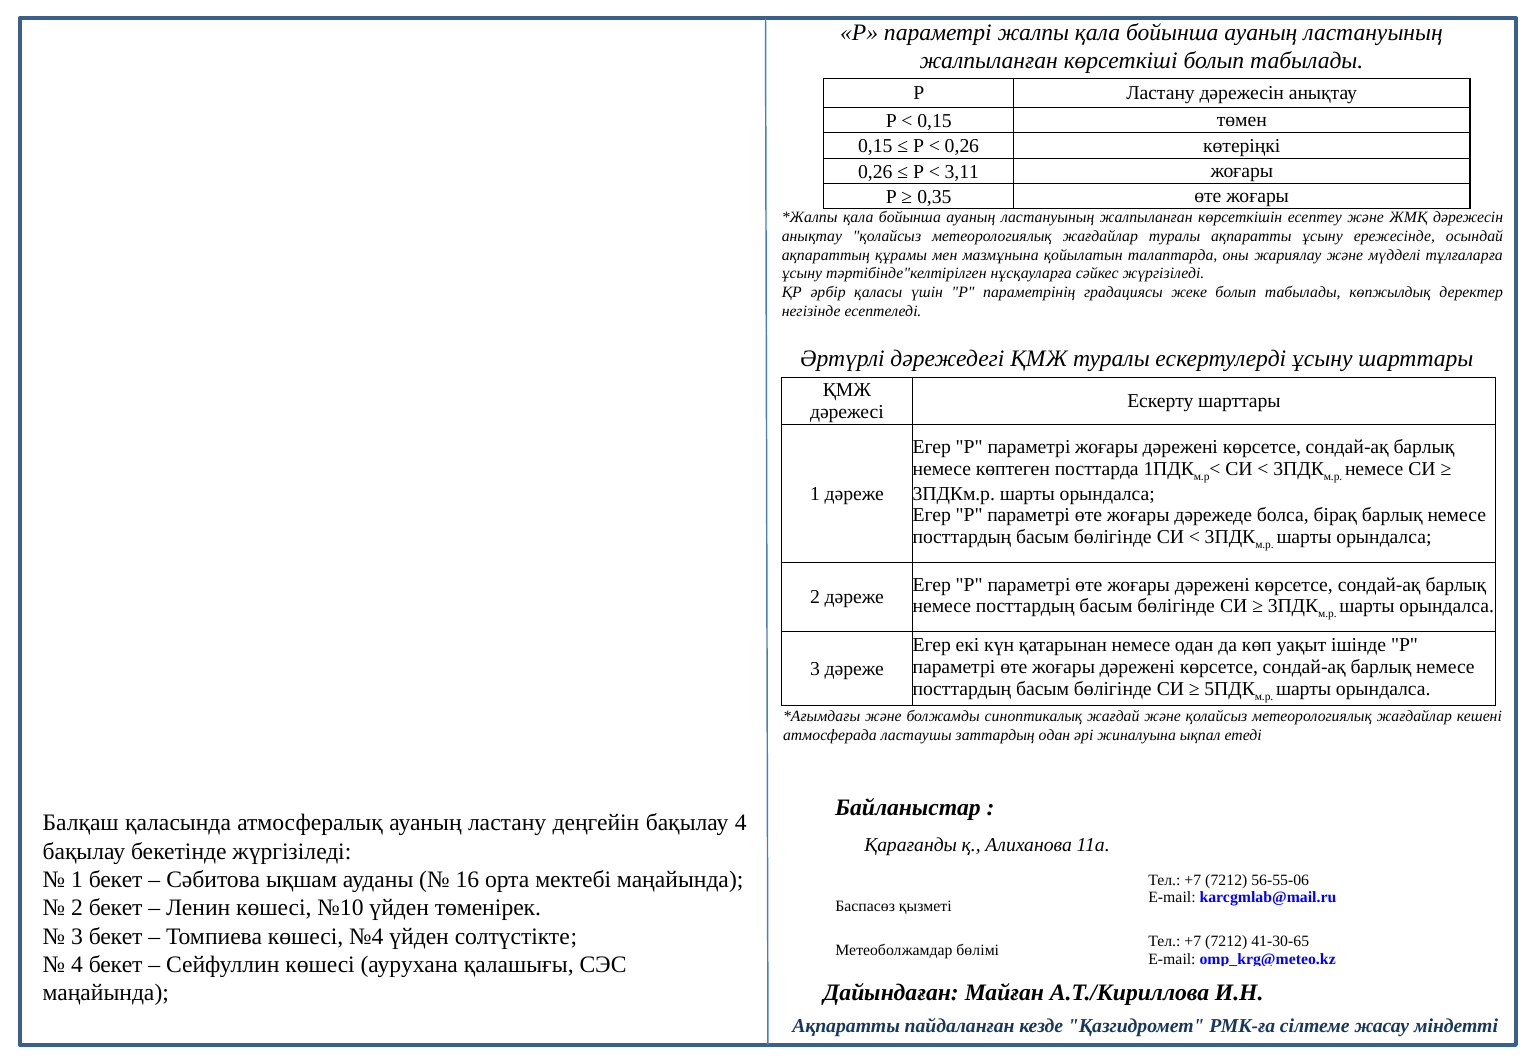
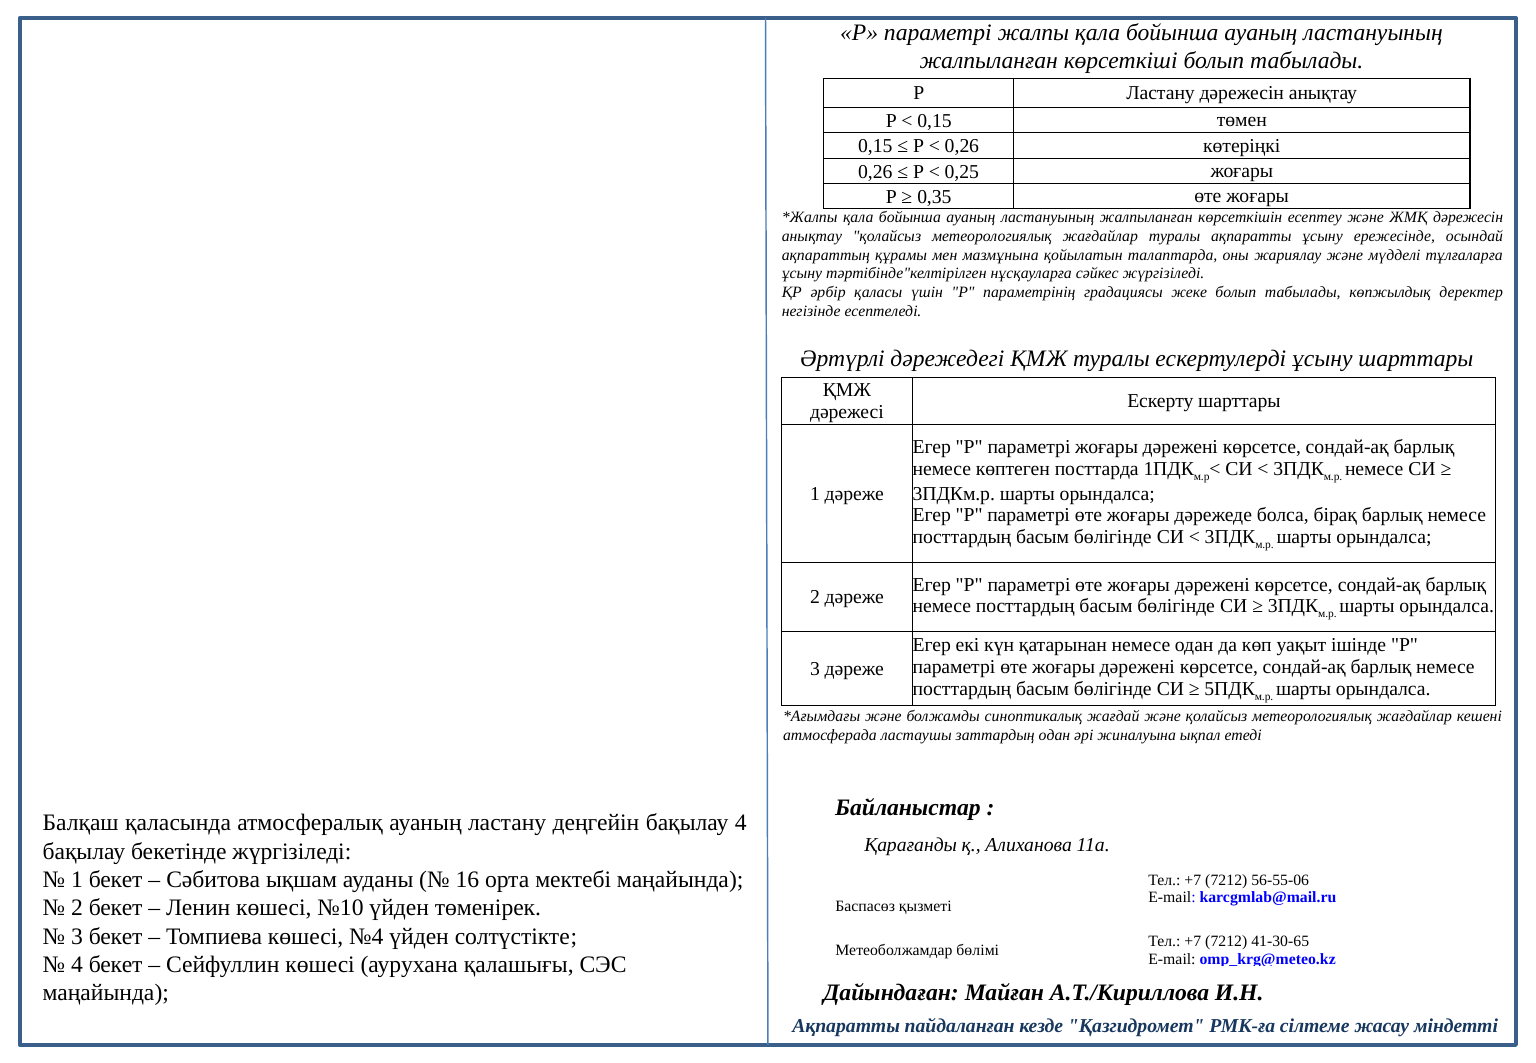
3,11: 3,11 -> 0,25
